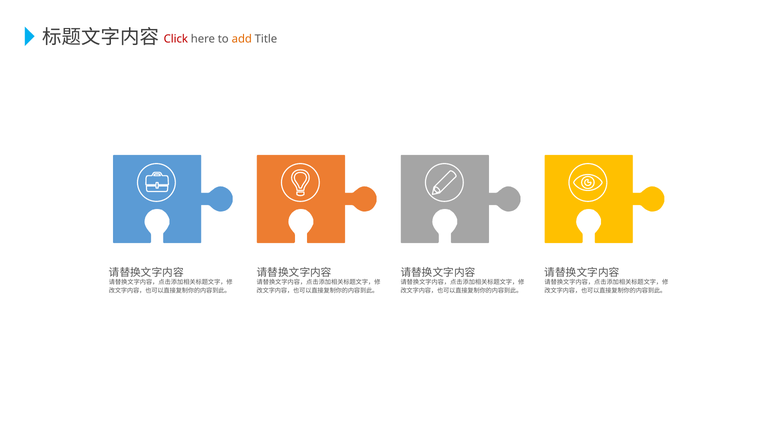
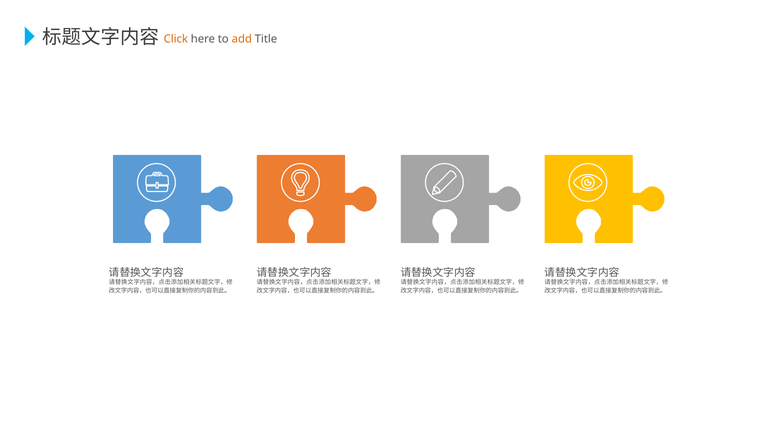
Click colour: red -> orange
